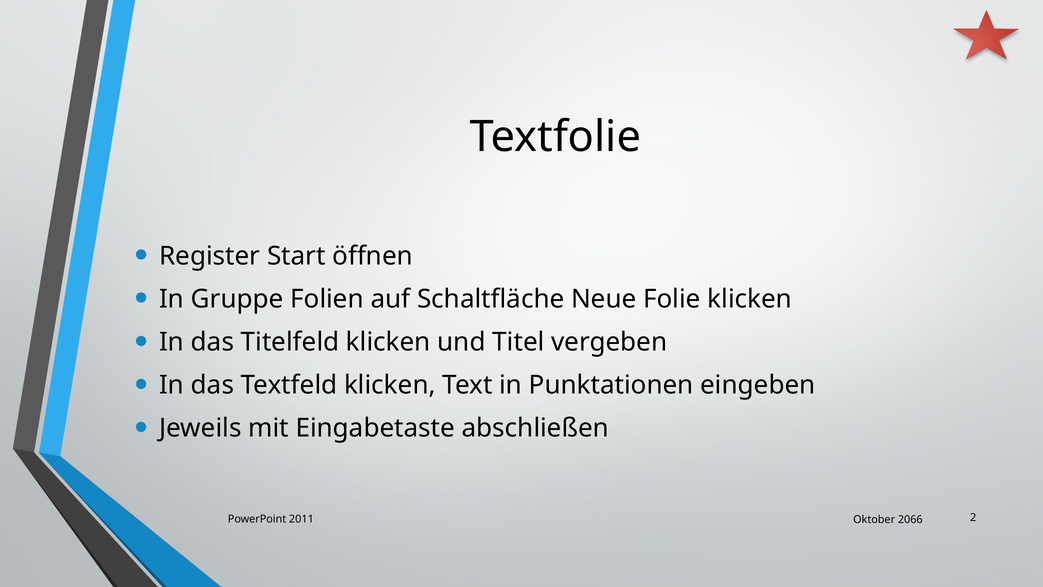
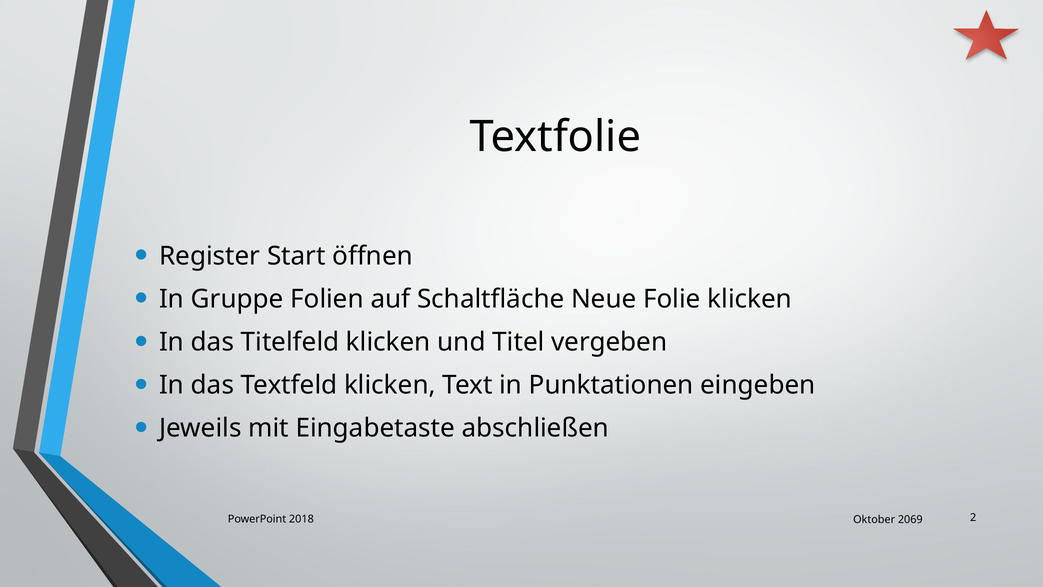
2011: 2011 -> 2018
2066: 2066 -> 2069
